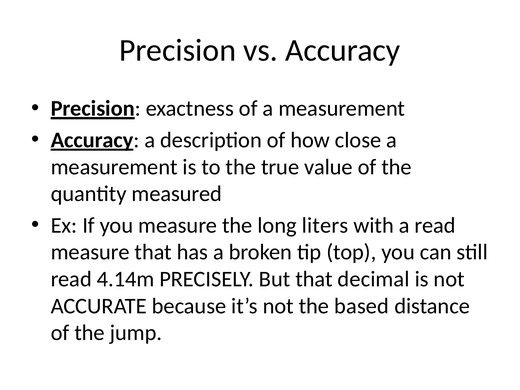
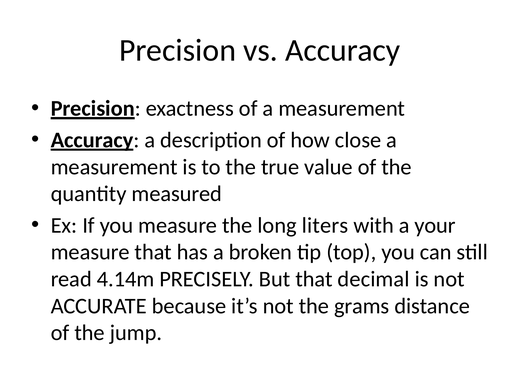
a read: read -> your
based: based -> grams
